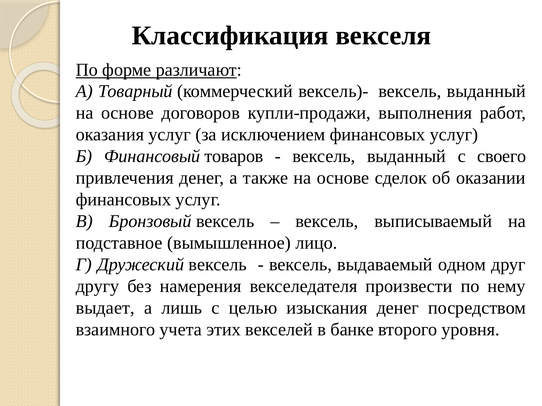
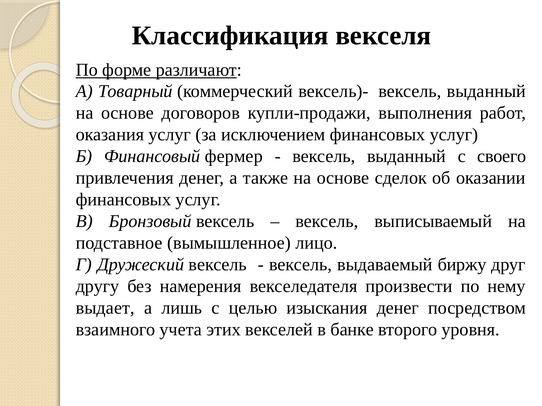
товаров: товаров -> фермер
одном: одном -> биржу
